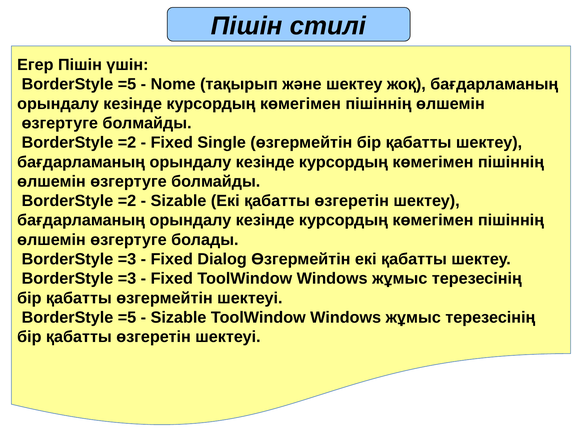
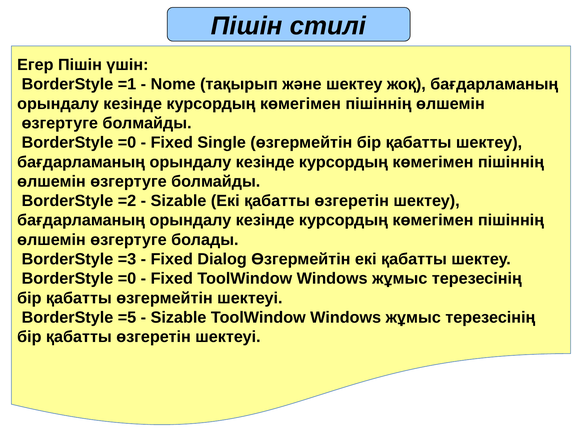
=5 at (127, 84): =5 -> =1
=2 at (127, 142): =2 -> =0
=3 at (127, 278): =3 -> =0
